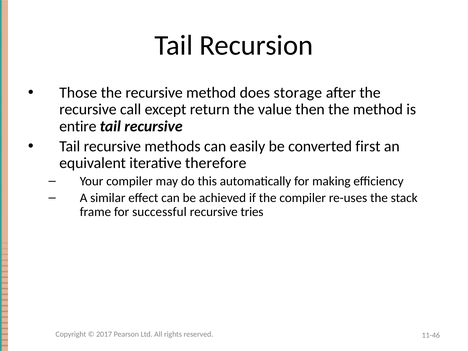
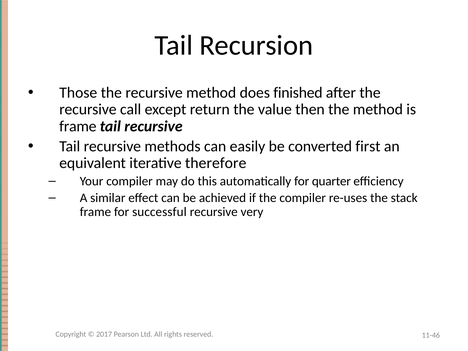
storage: storage -> finished
entire at (78, 126): entire -> frame
making: making -> quarter
tries: tries -> very
